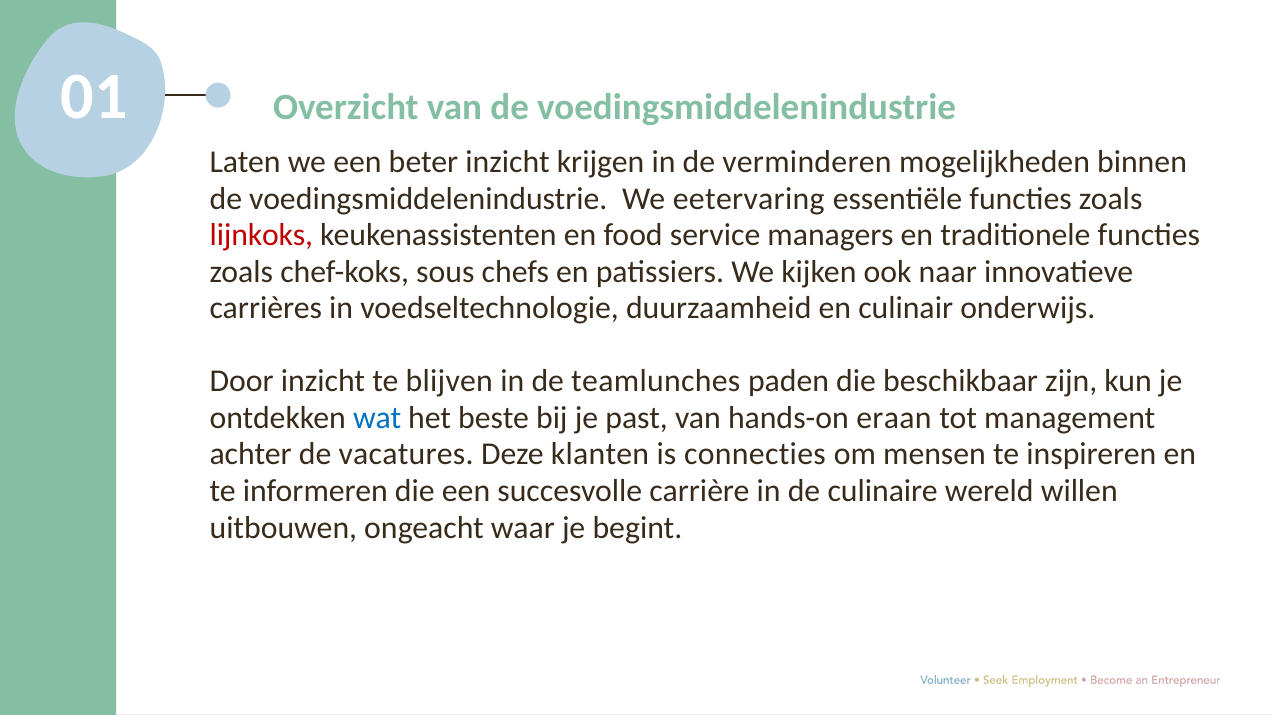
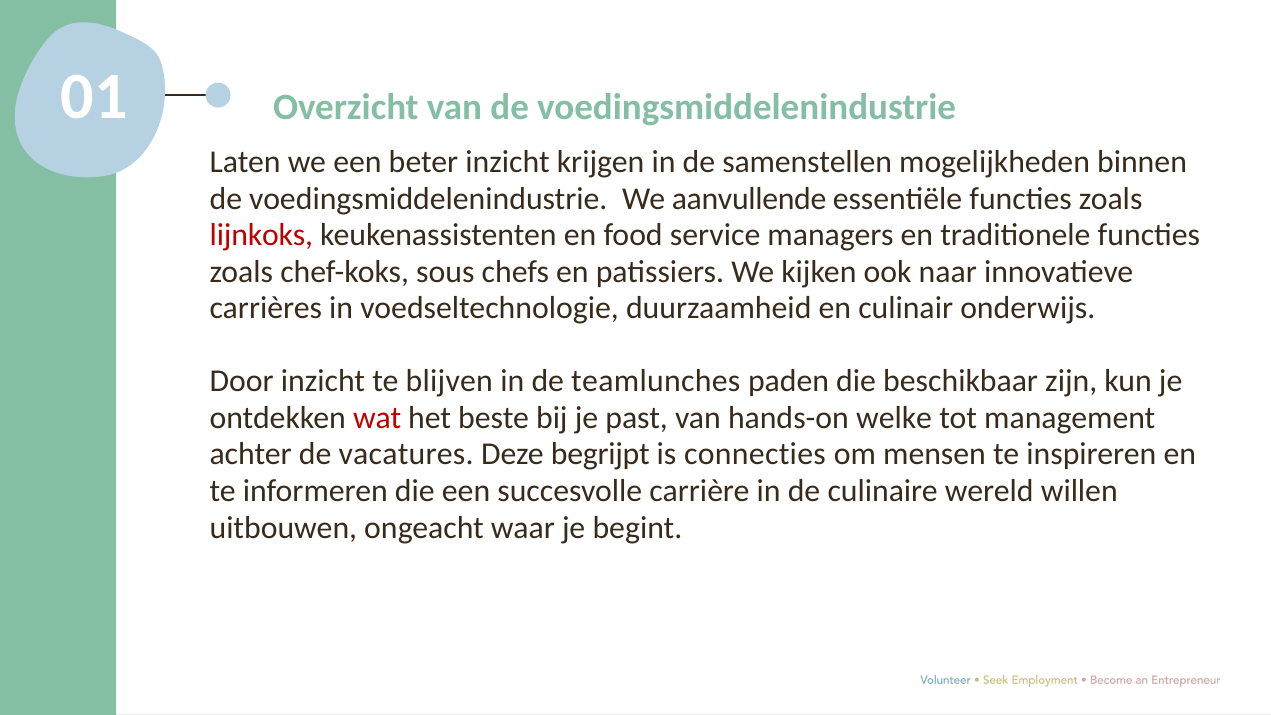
verminderen: verminderen -> samenstellen
eetervaring: eetervaring -> aanvullende
wat colour: blue -> red
eraan: eraan -> welke
klanten: klanten -> begrijpt
